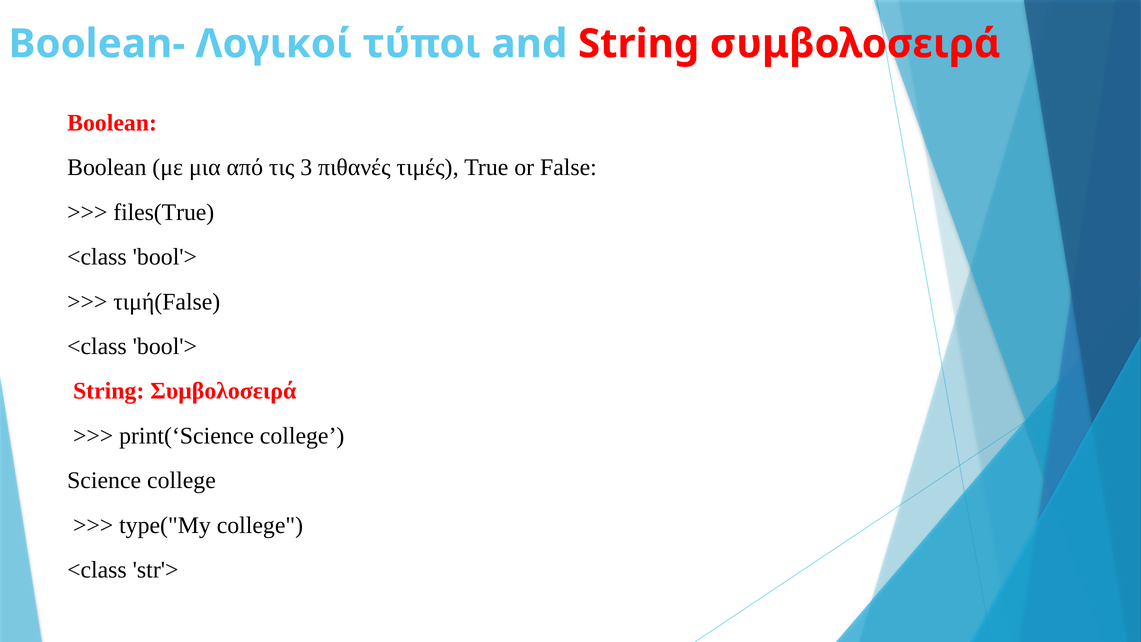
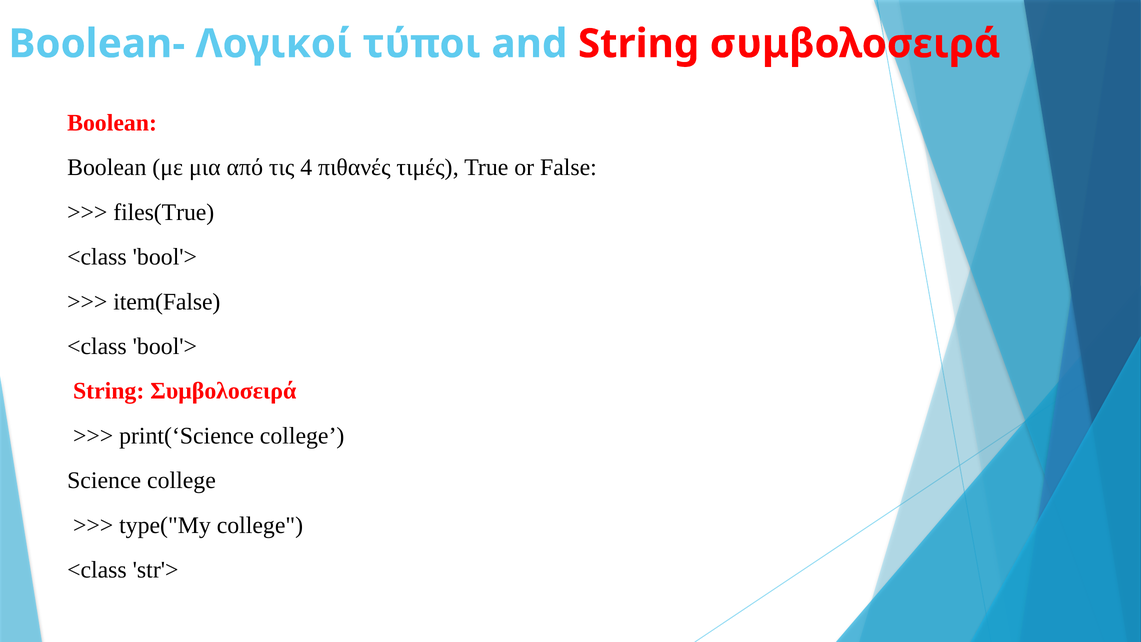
3: 3 -> 4
τιμή(False: τιμή(False -> item(False
